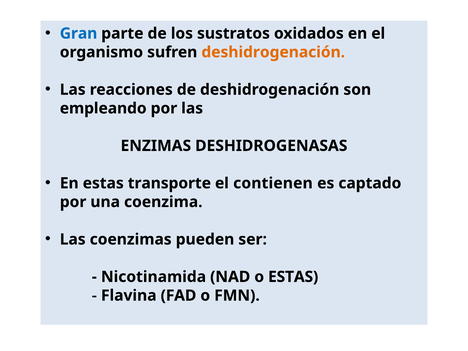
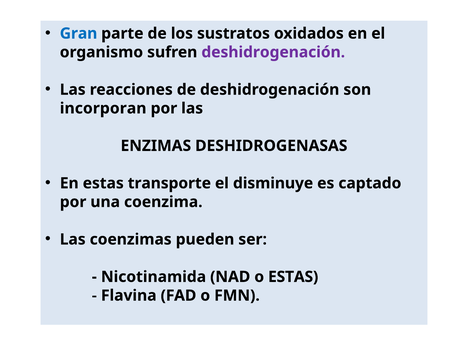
deshidrogenación at (273, 52) colour: orange -> purple
empleando: empleando -> incorporan
contienen: contienen -> disminuye
